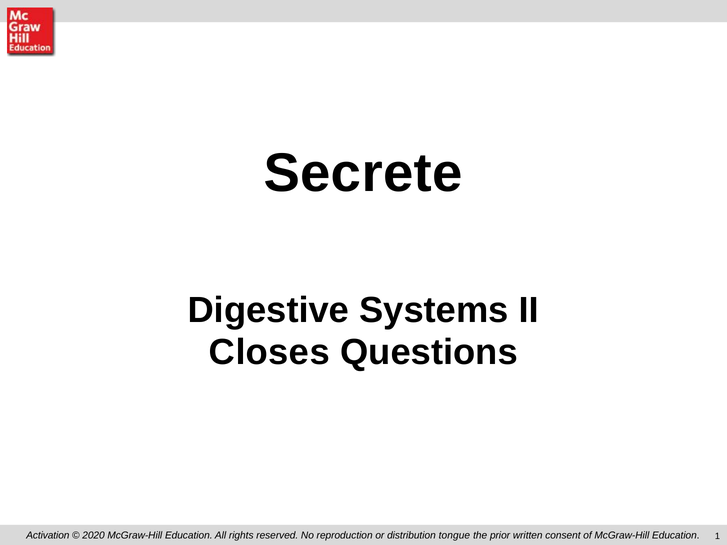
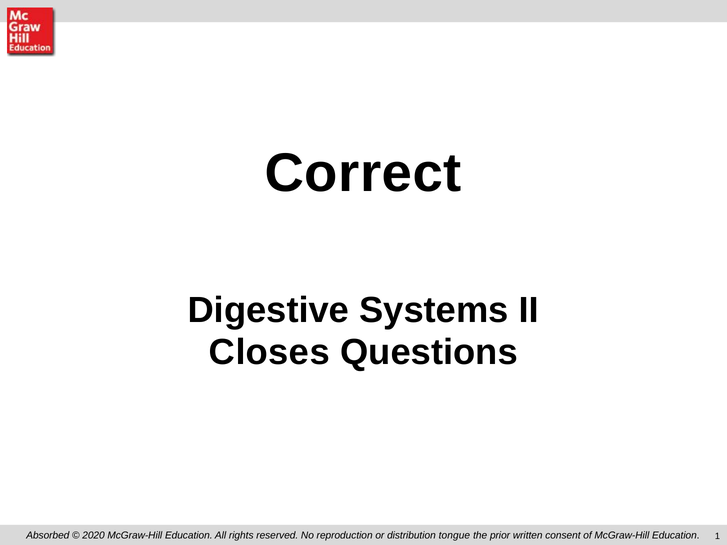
Secrete: Secrete -> Correct
Activation: Activation -> Absorbed
